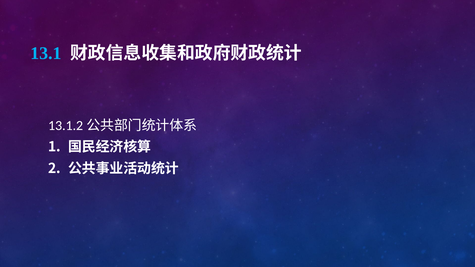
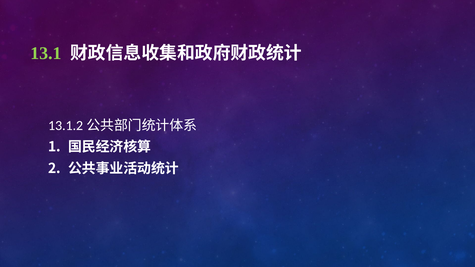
13.1 colour: light blue -> light green
